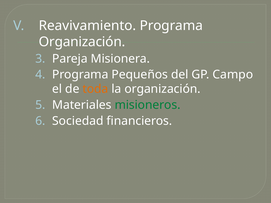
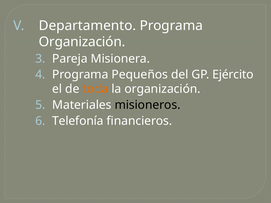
Reavivamiento: Reavivamiento -> Departamento
Campo: Campo -> Ejército
misioneros colour: green -> black
Sociedad: Sociedad -> Telefonía
